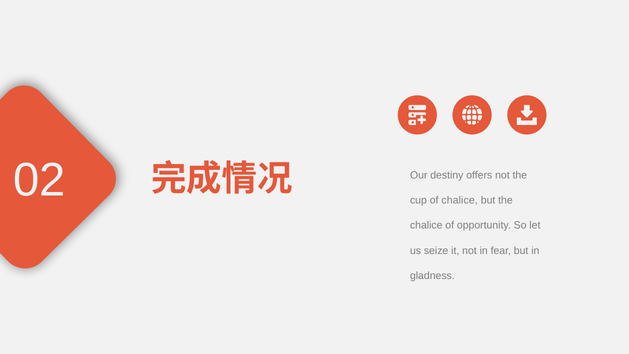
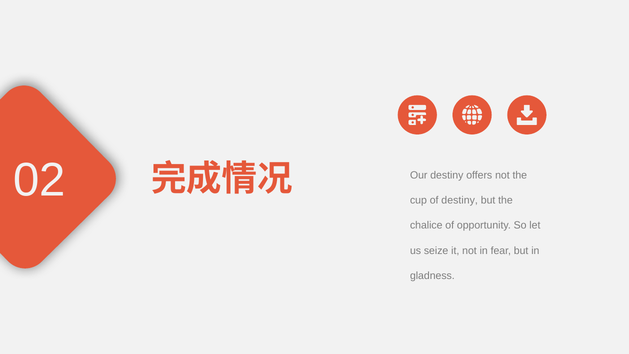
of chalice: chalice -> destiny
